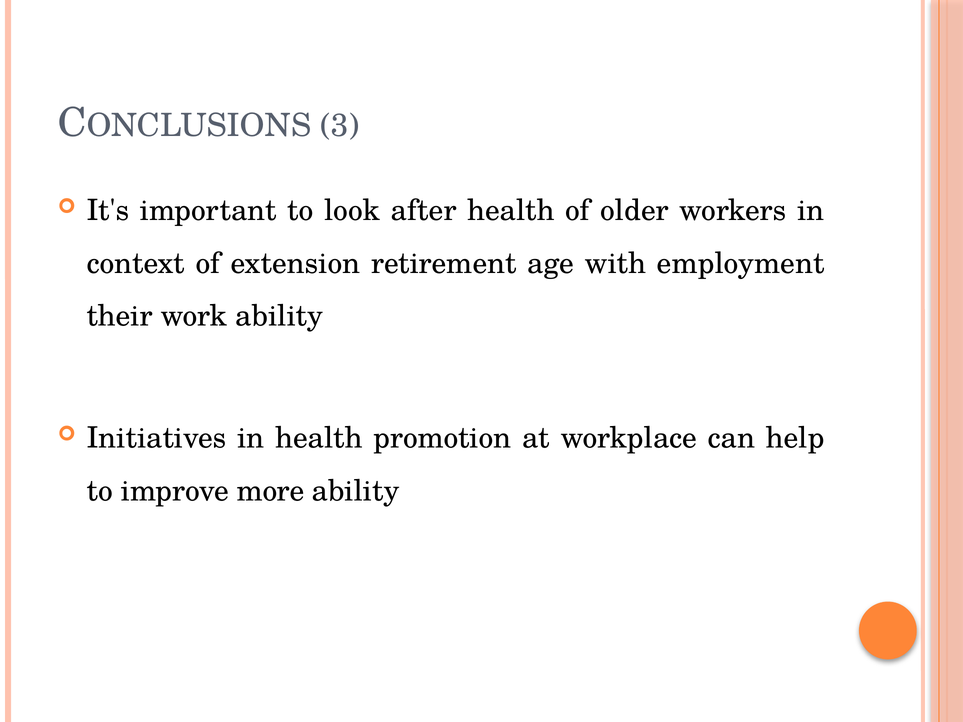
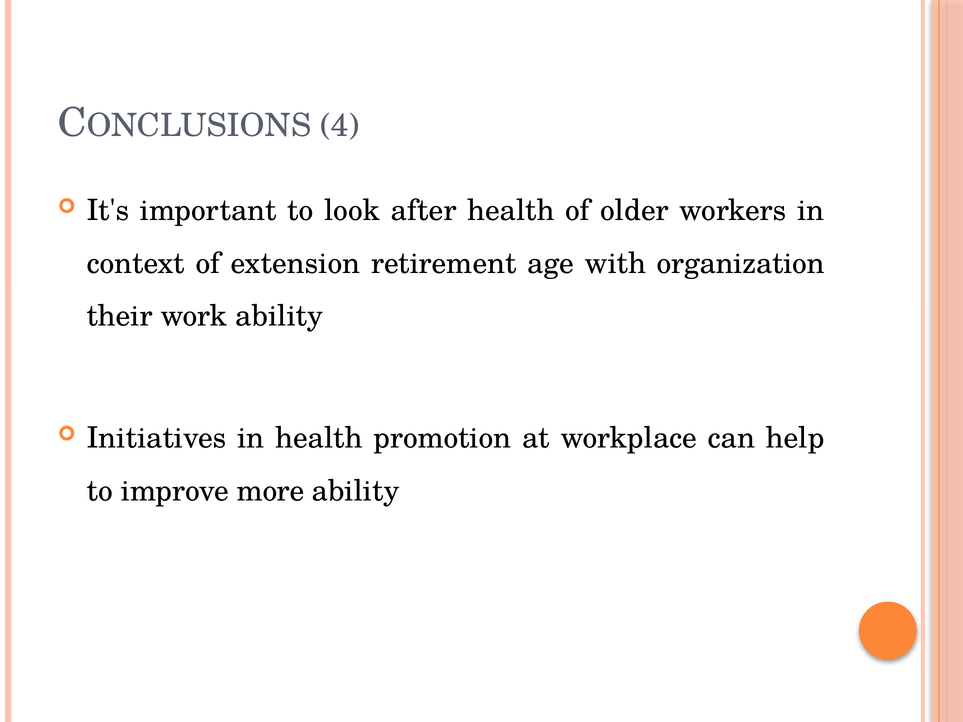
3: 3 -> 4
employment: employment -> organization
